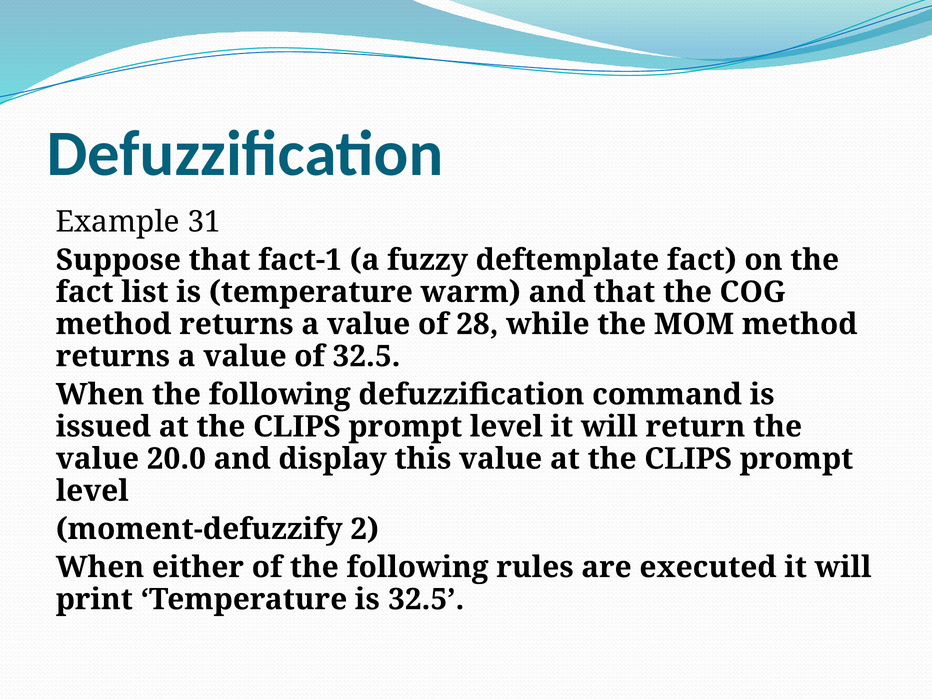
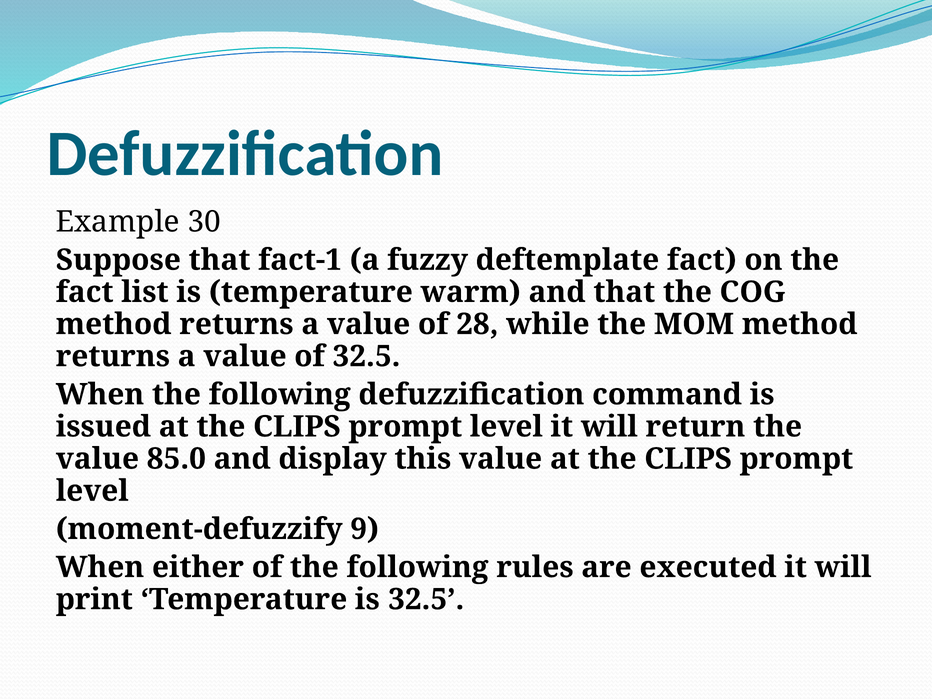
31: 31 -> 30
20.0: 20.0 -> 85.0
2: 2 -> 9
